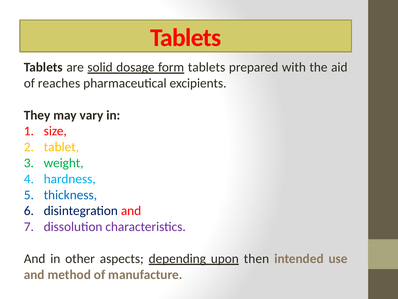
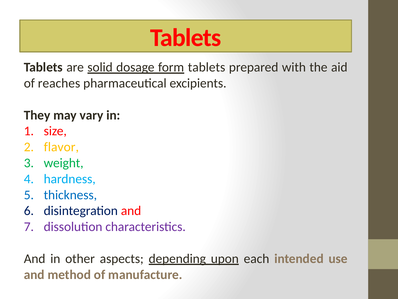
tablet: tablet -> flavor
then: then -> each
